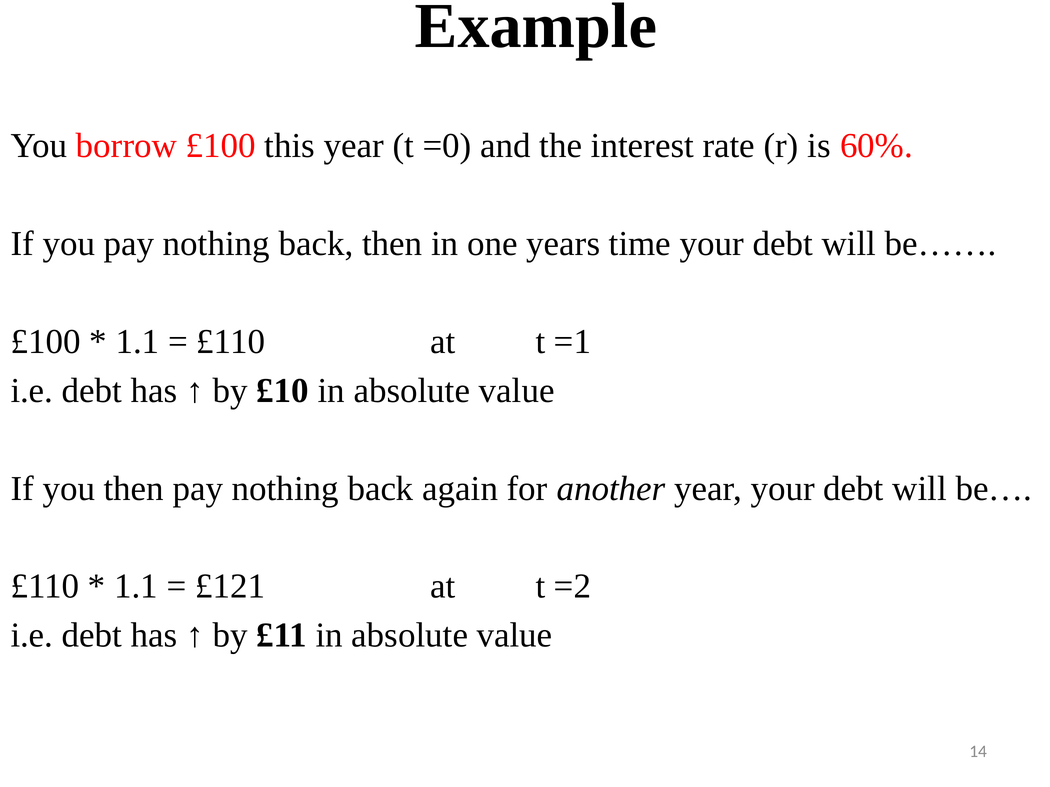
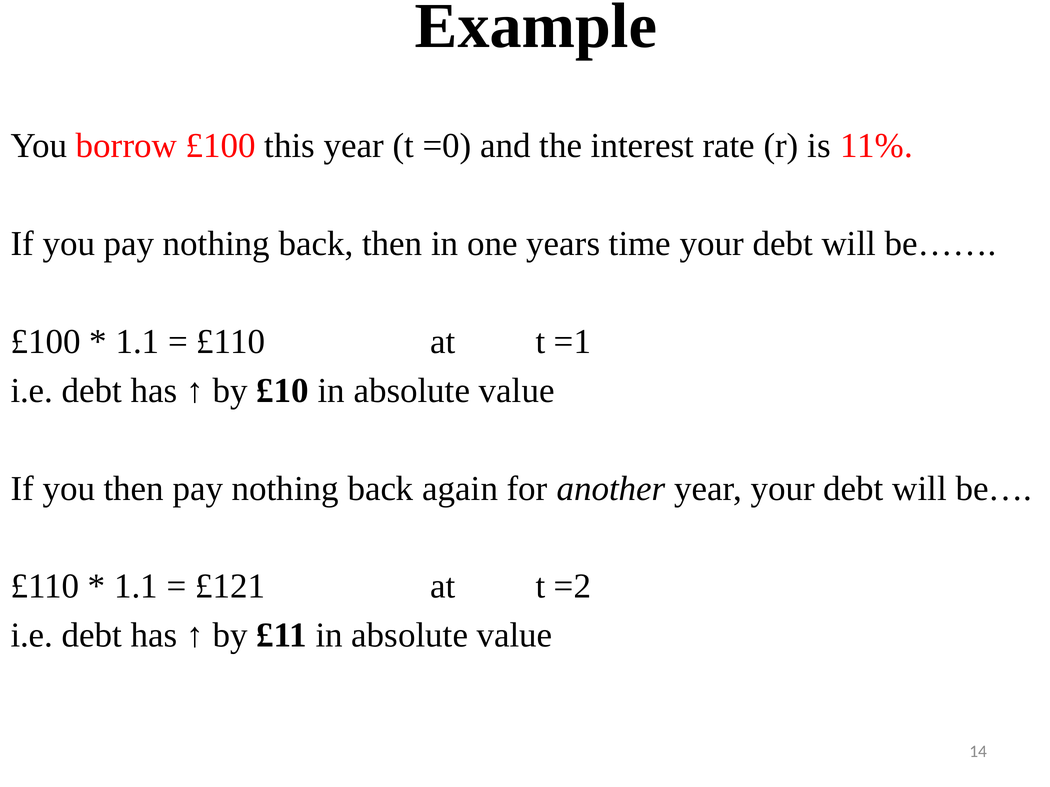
60%: 60% -> 11%
